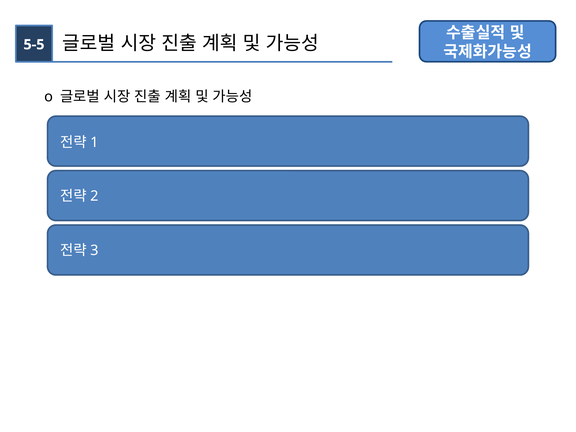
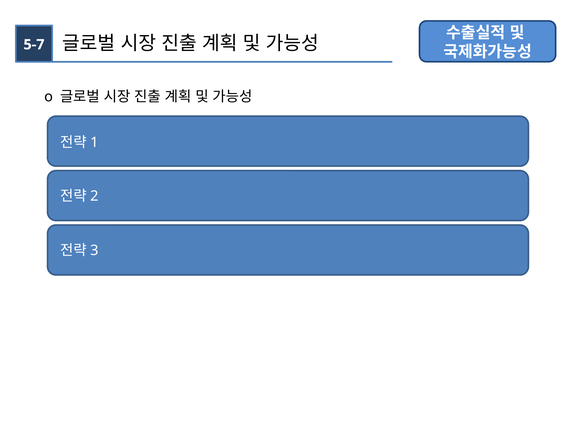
5-5: 5-5 -> 5-7
